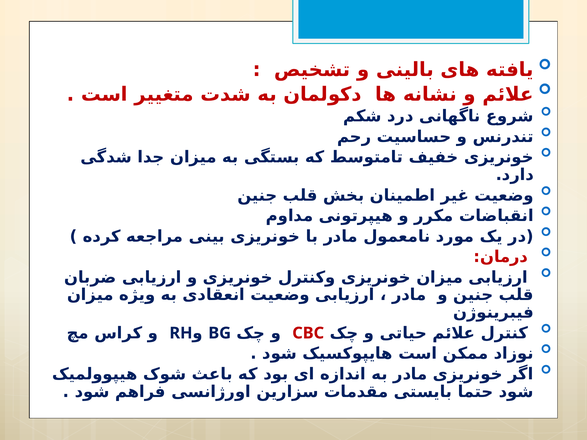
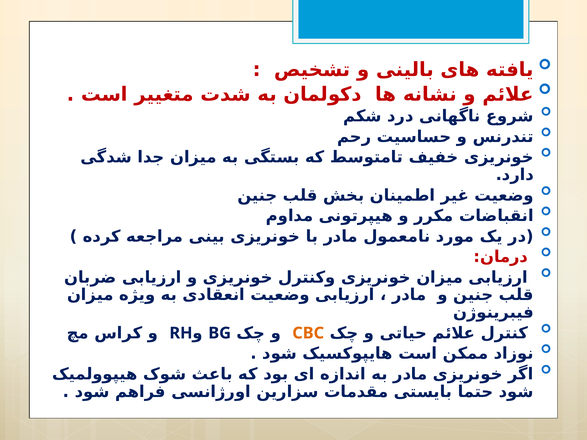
CBC colour: red -> orange
